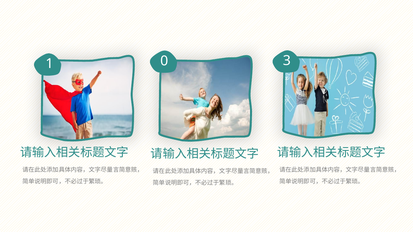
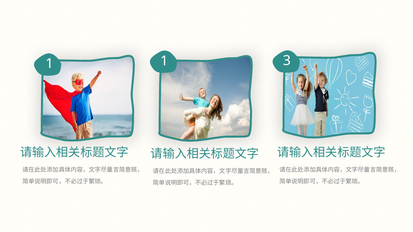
1 0: 0 -> 1
